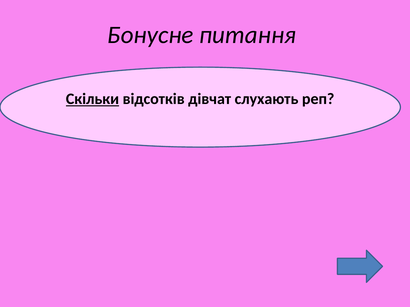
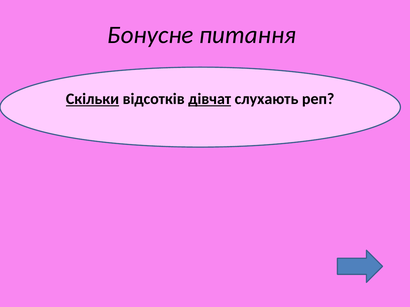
дівчат underline: none -> present
